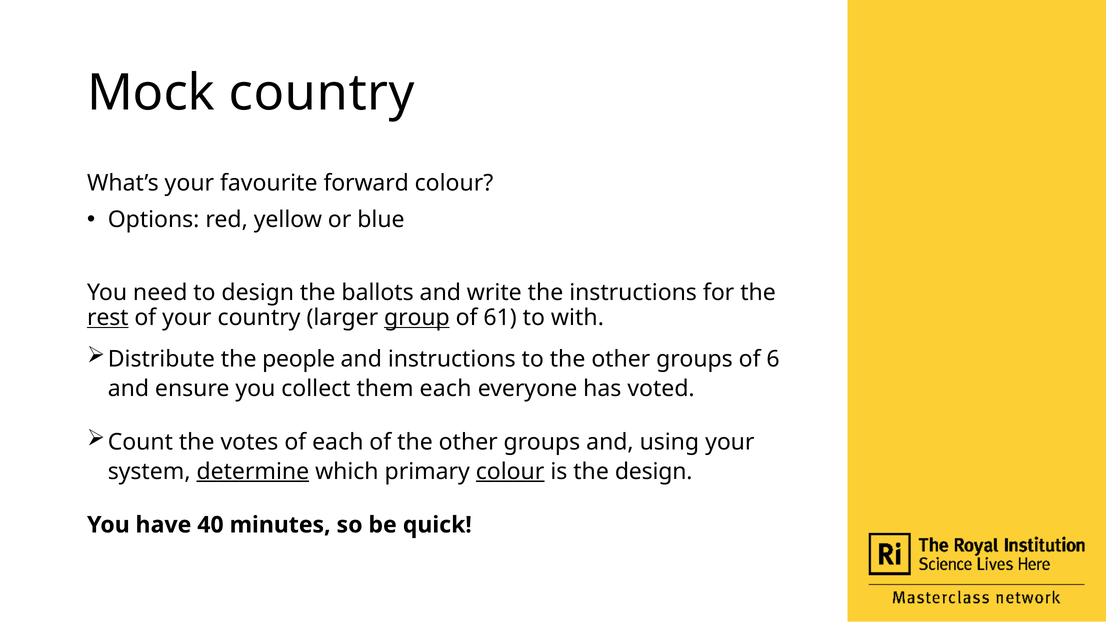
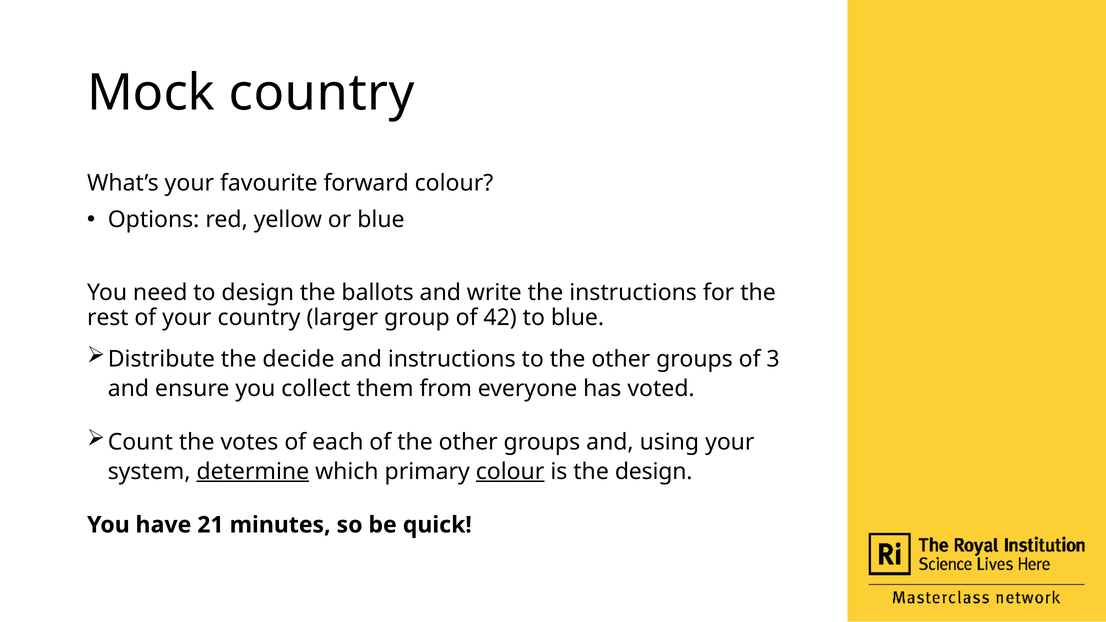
rest underline: present -> none
group underline: present -> none
61: 61 -> 42
to with: with -> blue
people: people -> decide
6: 6 -> 3
them each: each -> from
40: 40 -> 21
